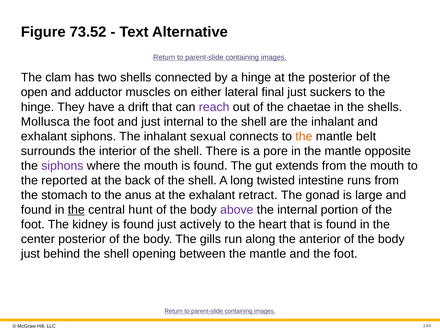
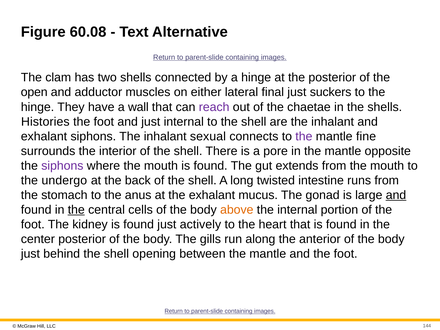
73.52: 73.52 -> 60.08
drift: drift -> wall
Mollusca: Mollusca -> Histories
the at (304, 136) colour: orange -> purple
belt: belt -> fine
reported: reported -> undergo
retract: retract -> mucus
and at (396, 195) underline: none -> present
hunt: hunt -> cells
above colour: purple -> orange
